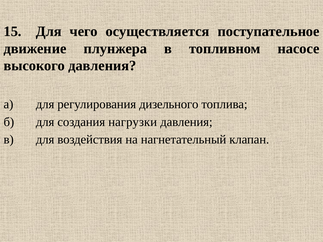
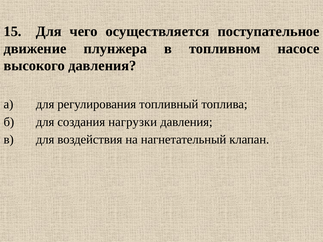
дизельного: дизельного -> топливный
